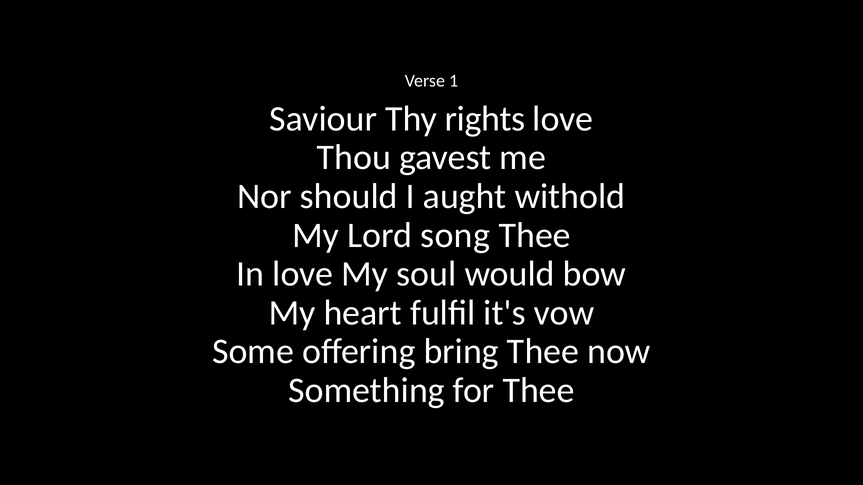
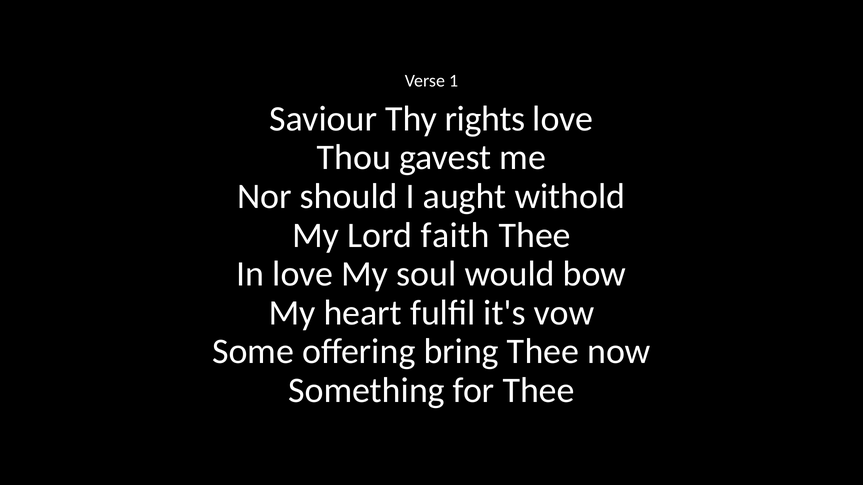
song: song -> faith
